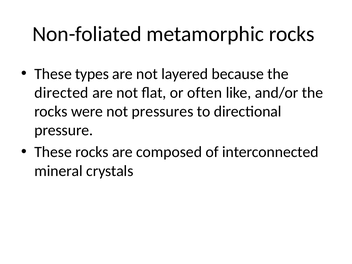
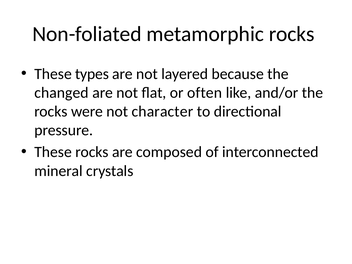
directed: directed -> changed
pressures: pressures -> character
